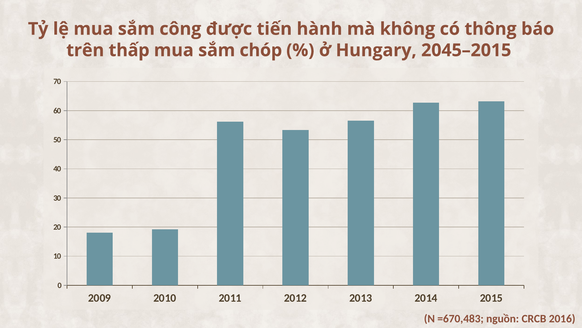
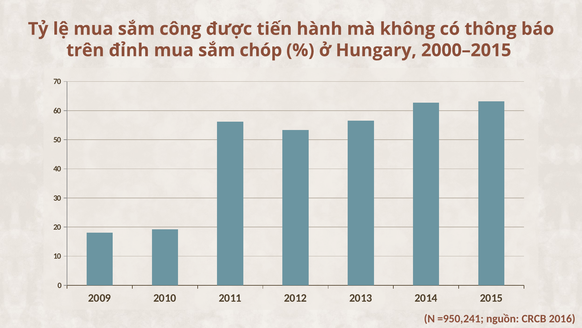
thấp: thấp -> đỉnh
2045–2015: 2045–2015 -> 2000–2015
=670,483: =670,483 -> =950,241
